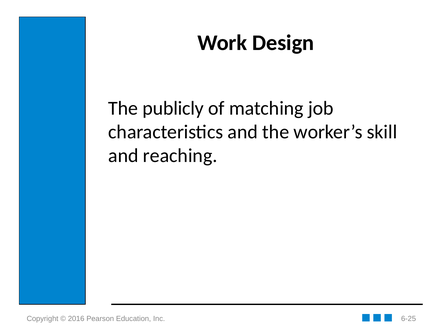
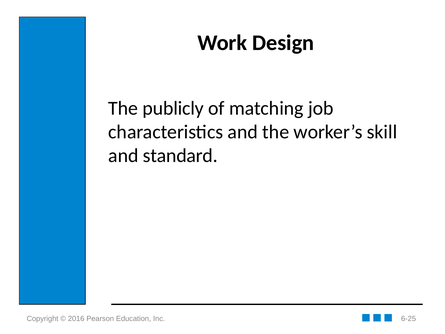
reaching: reaching -> standard
